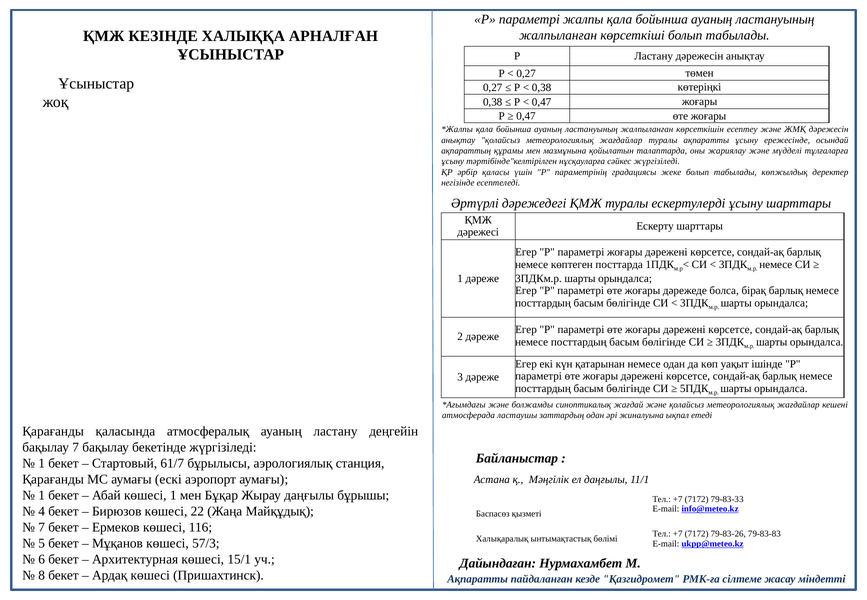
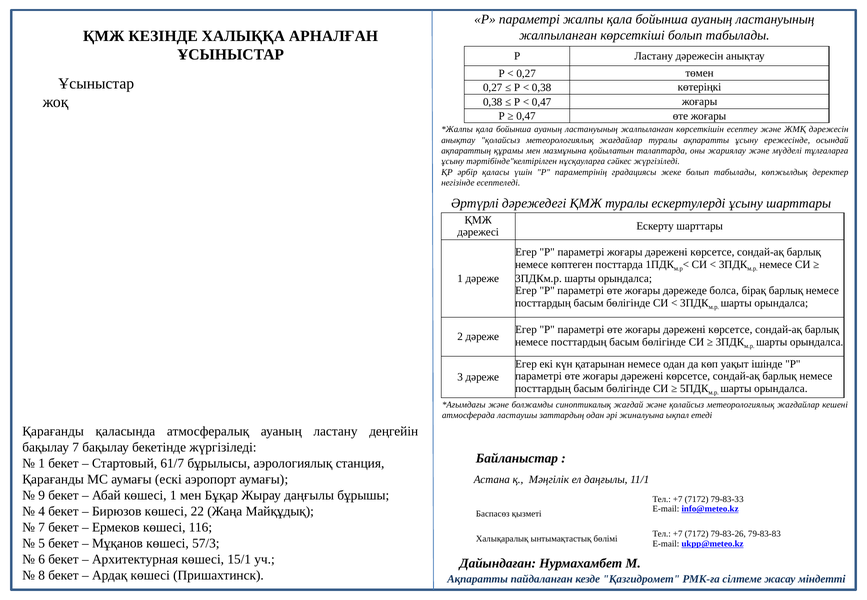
1 at (42, 495): 1 -> 9
